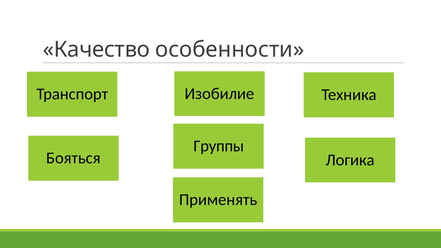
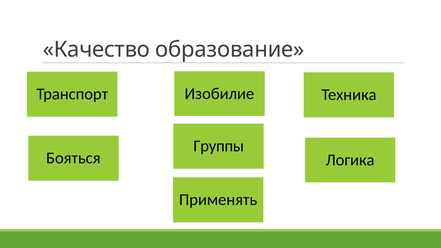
особенности: особенности -> образование
